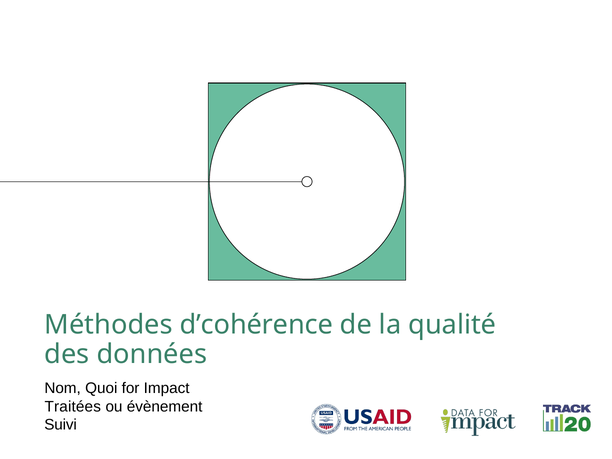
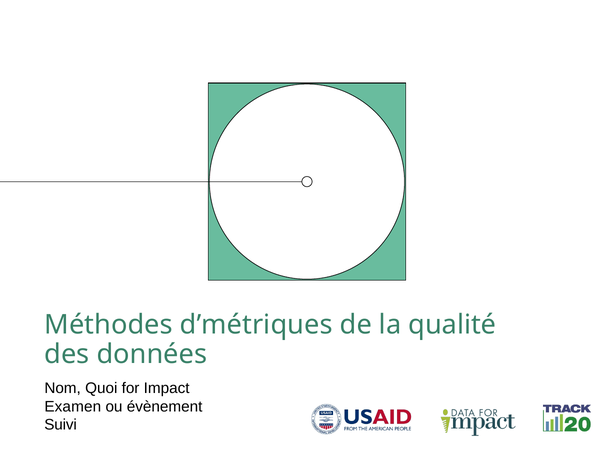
d’cohérence: d’cohérence -> d’métriques
Traitées: Traitées -> Examen
